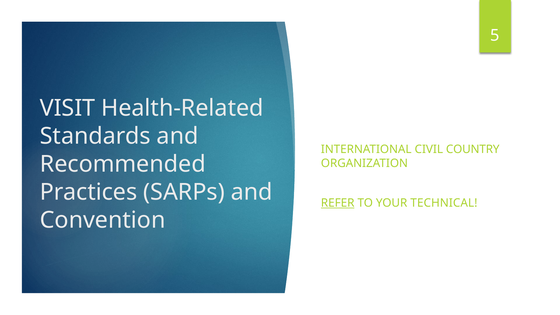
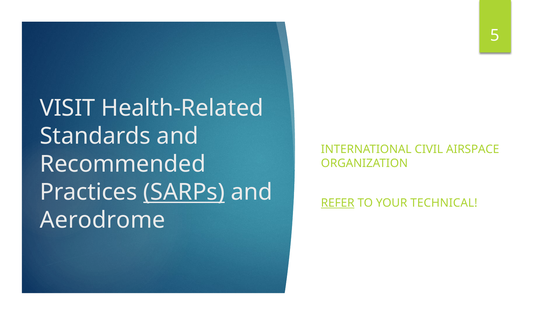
COUNTRY: COUNTRY -> AIRSPACE
SARPs underline: none -> present
Convention: Convention -> Aerodrome
